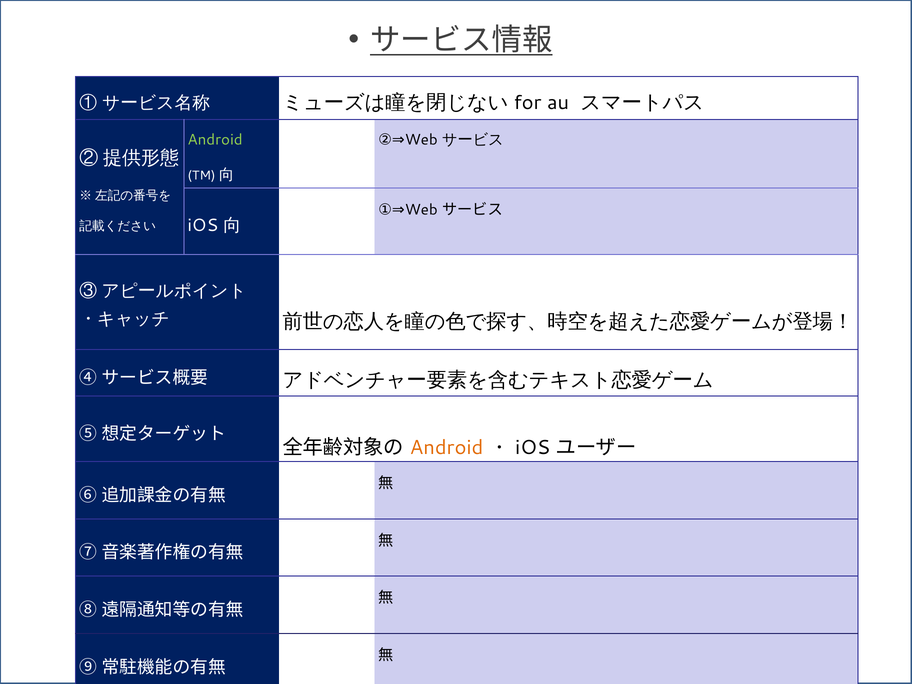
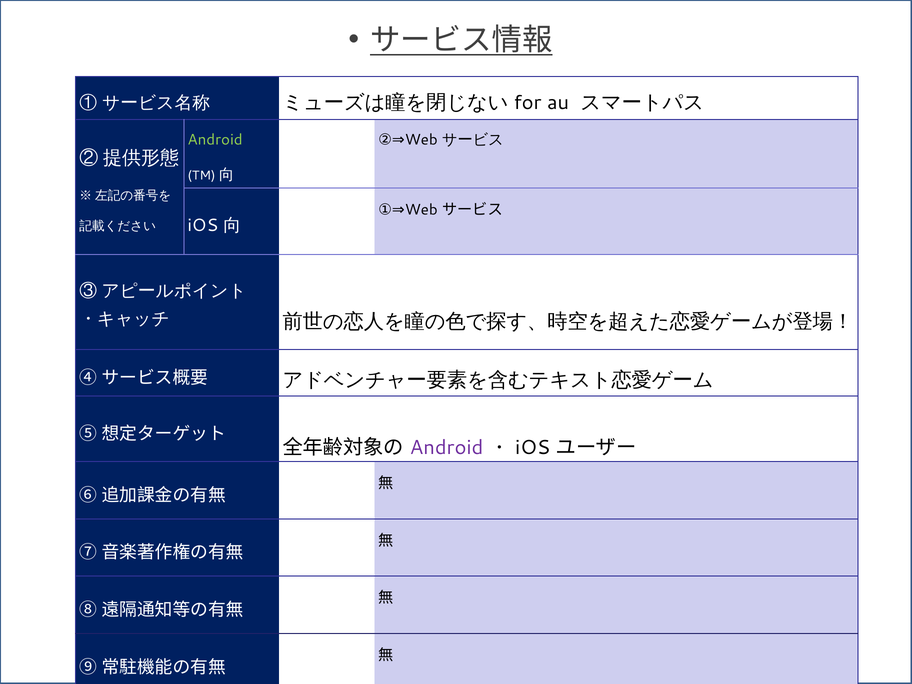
Android at (447, 447) colour: orange -> purple
